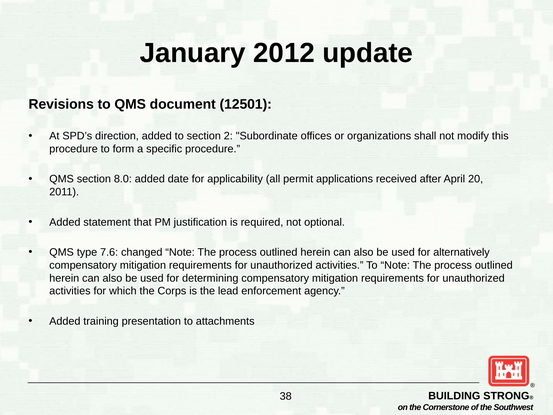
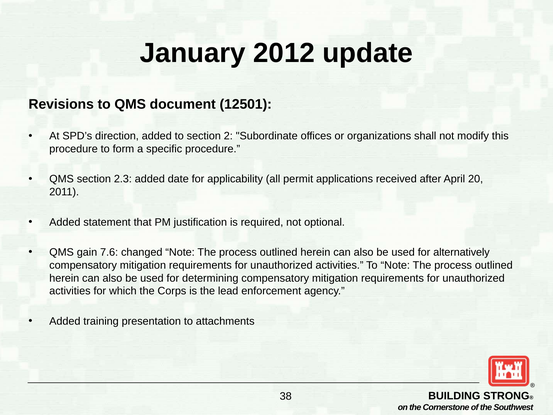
8.0: 8.0 -> 2.3
type: type -> gain
